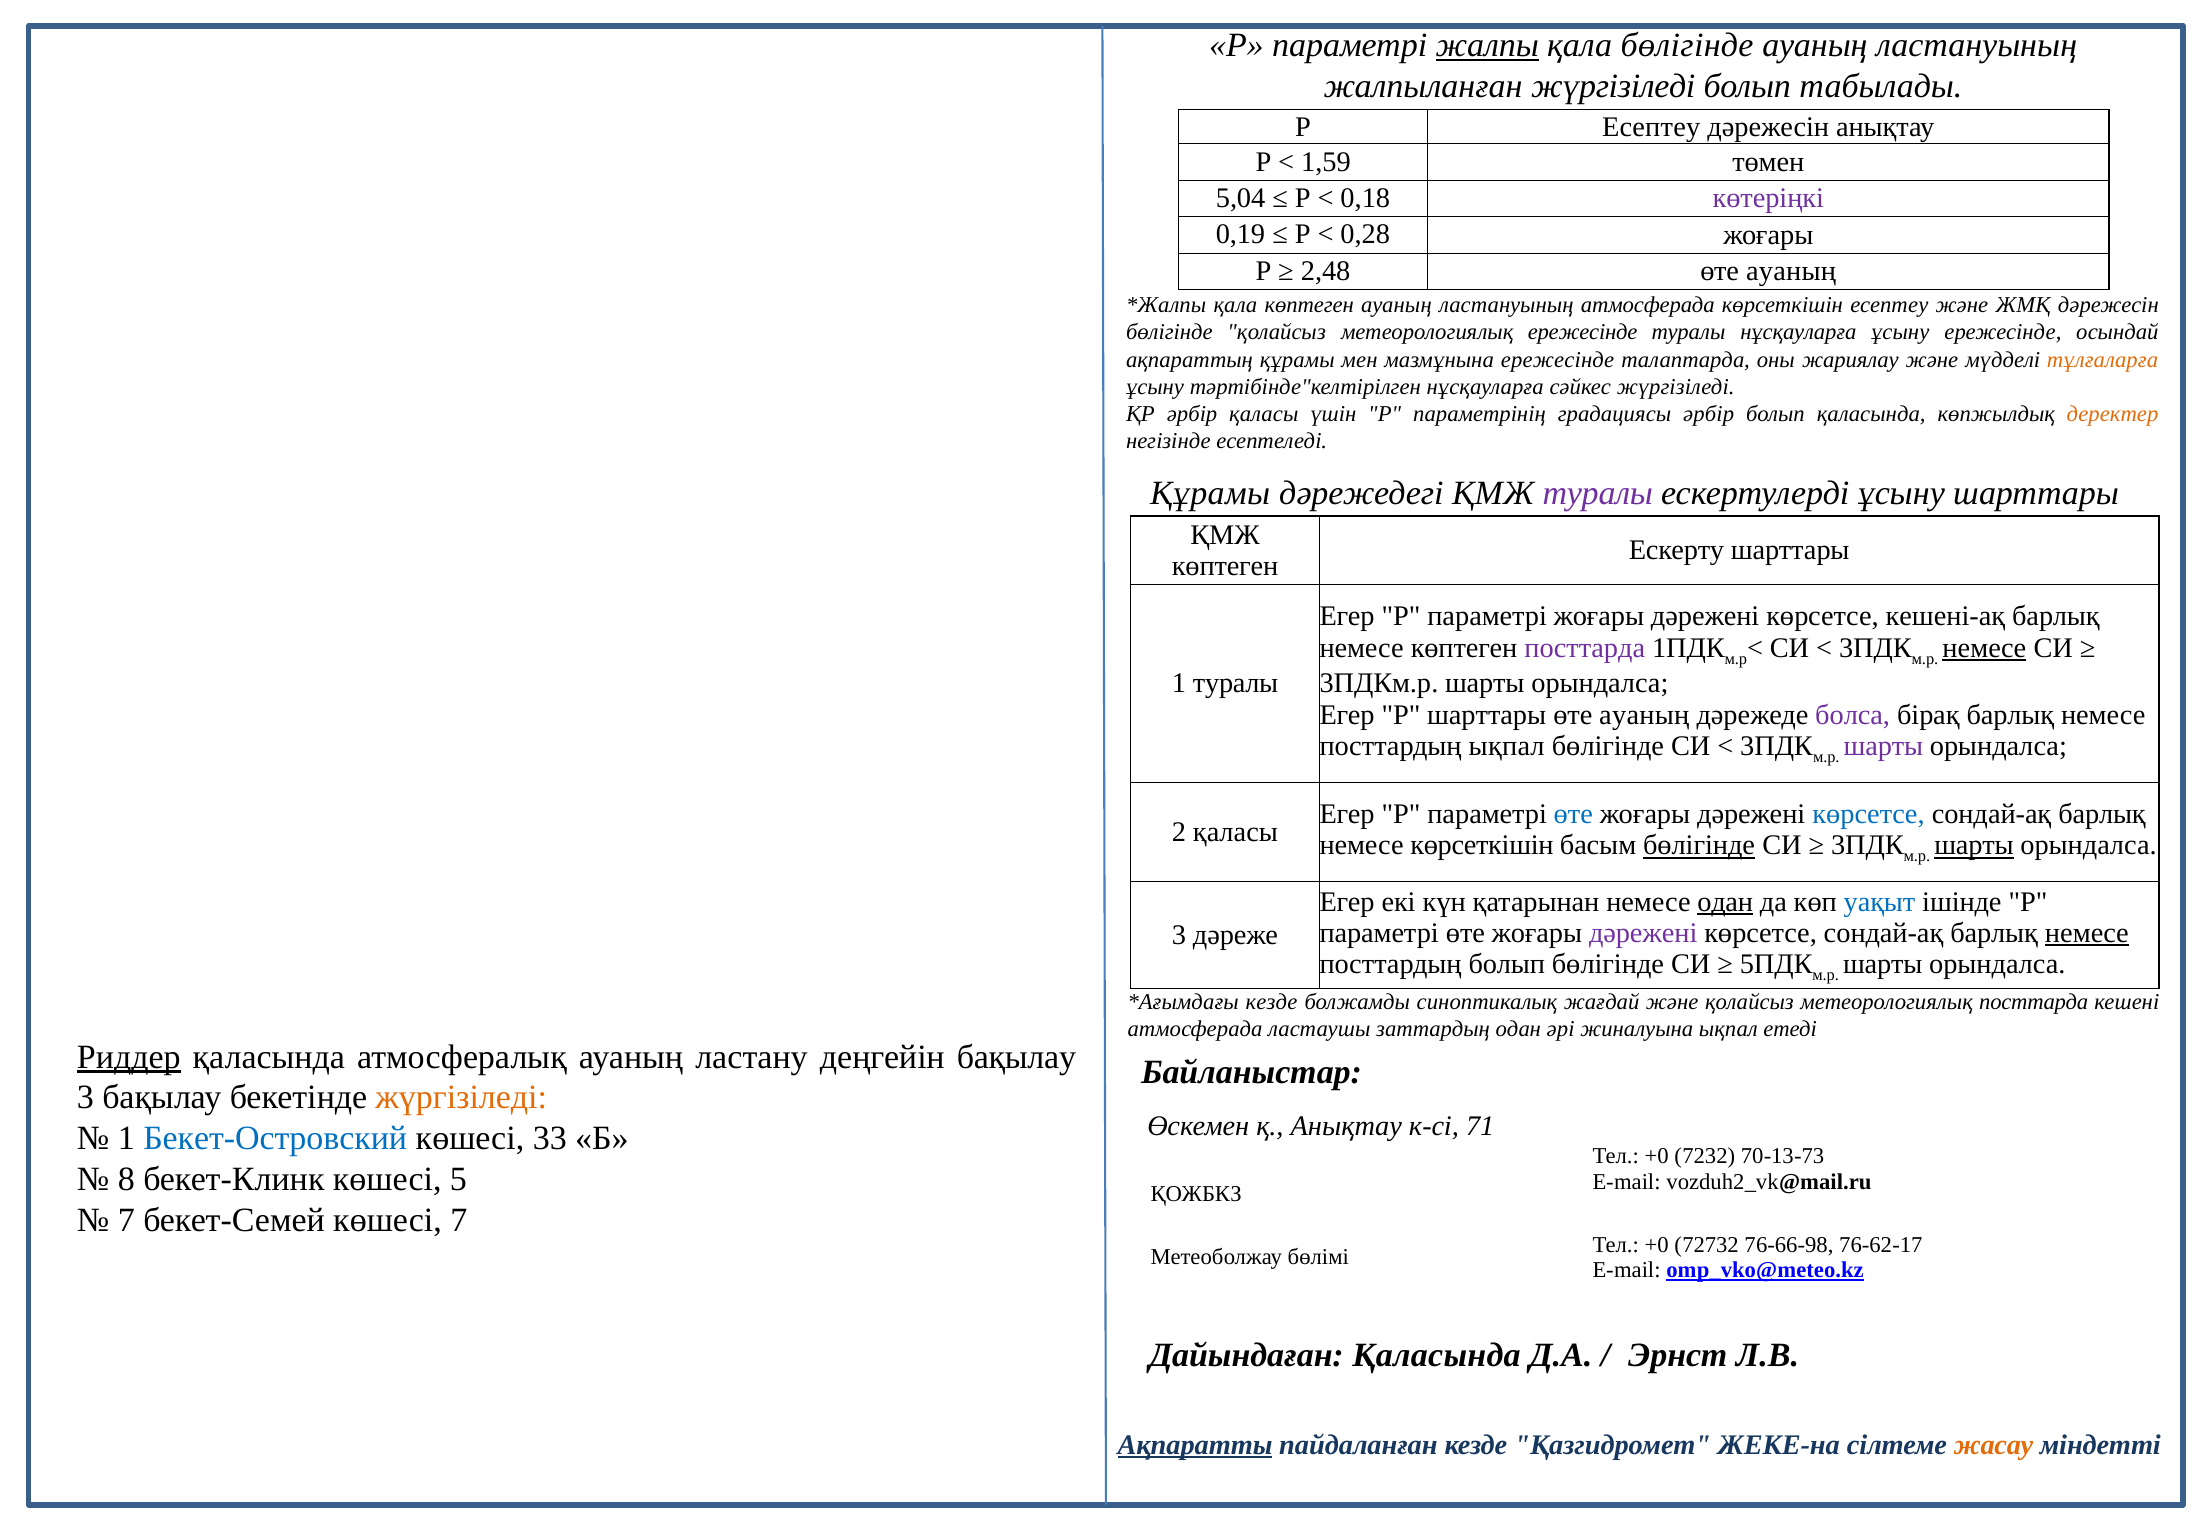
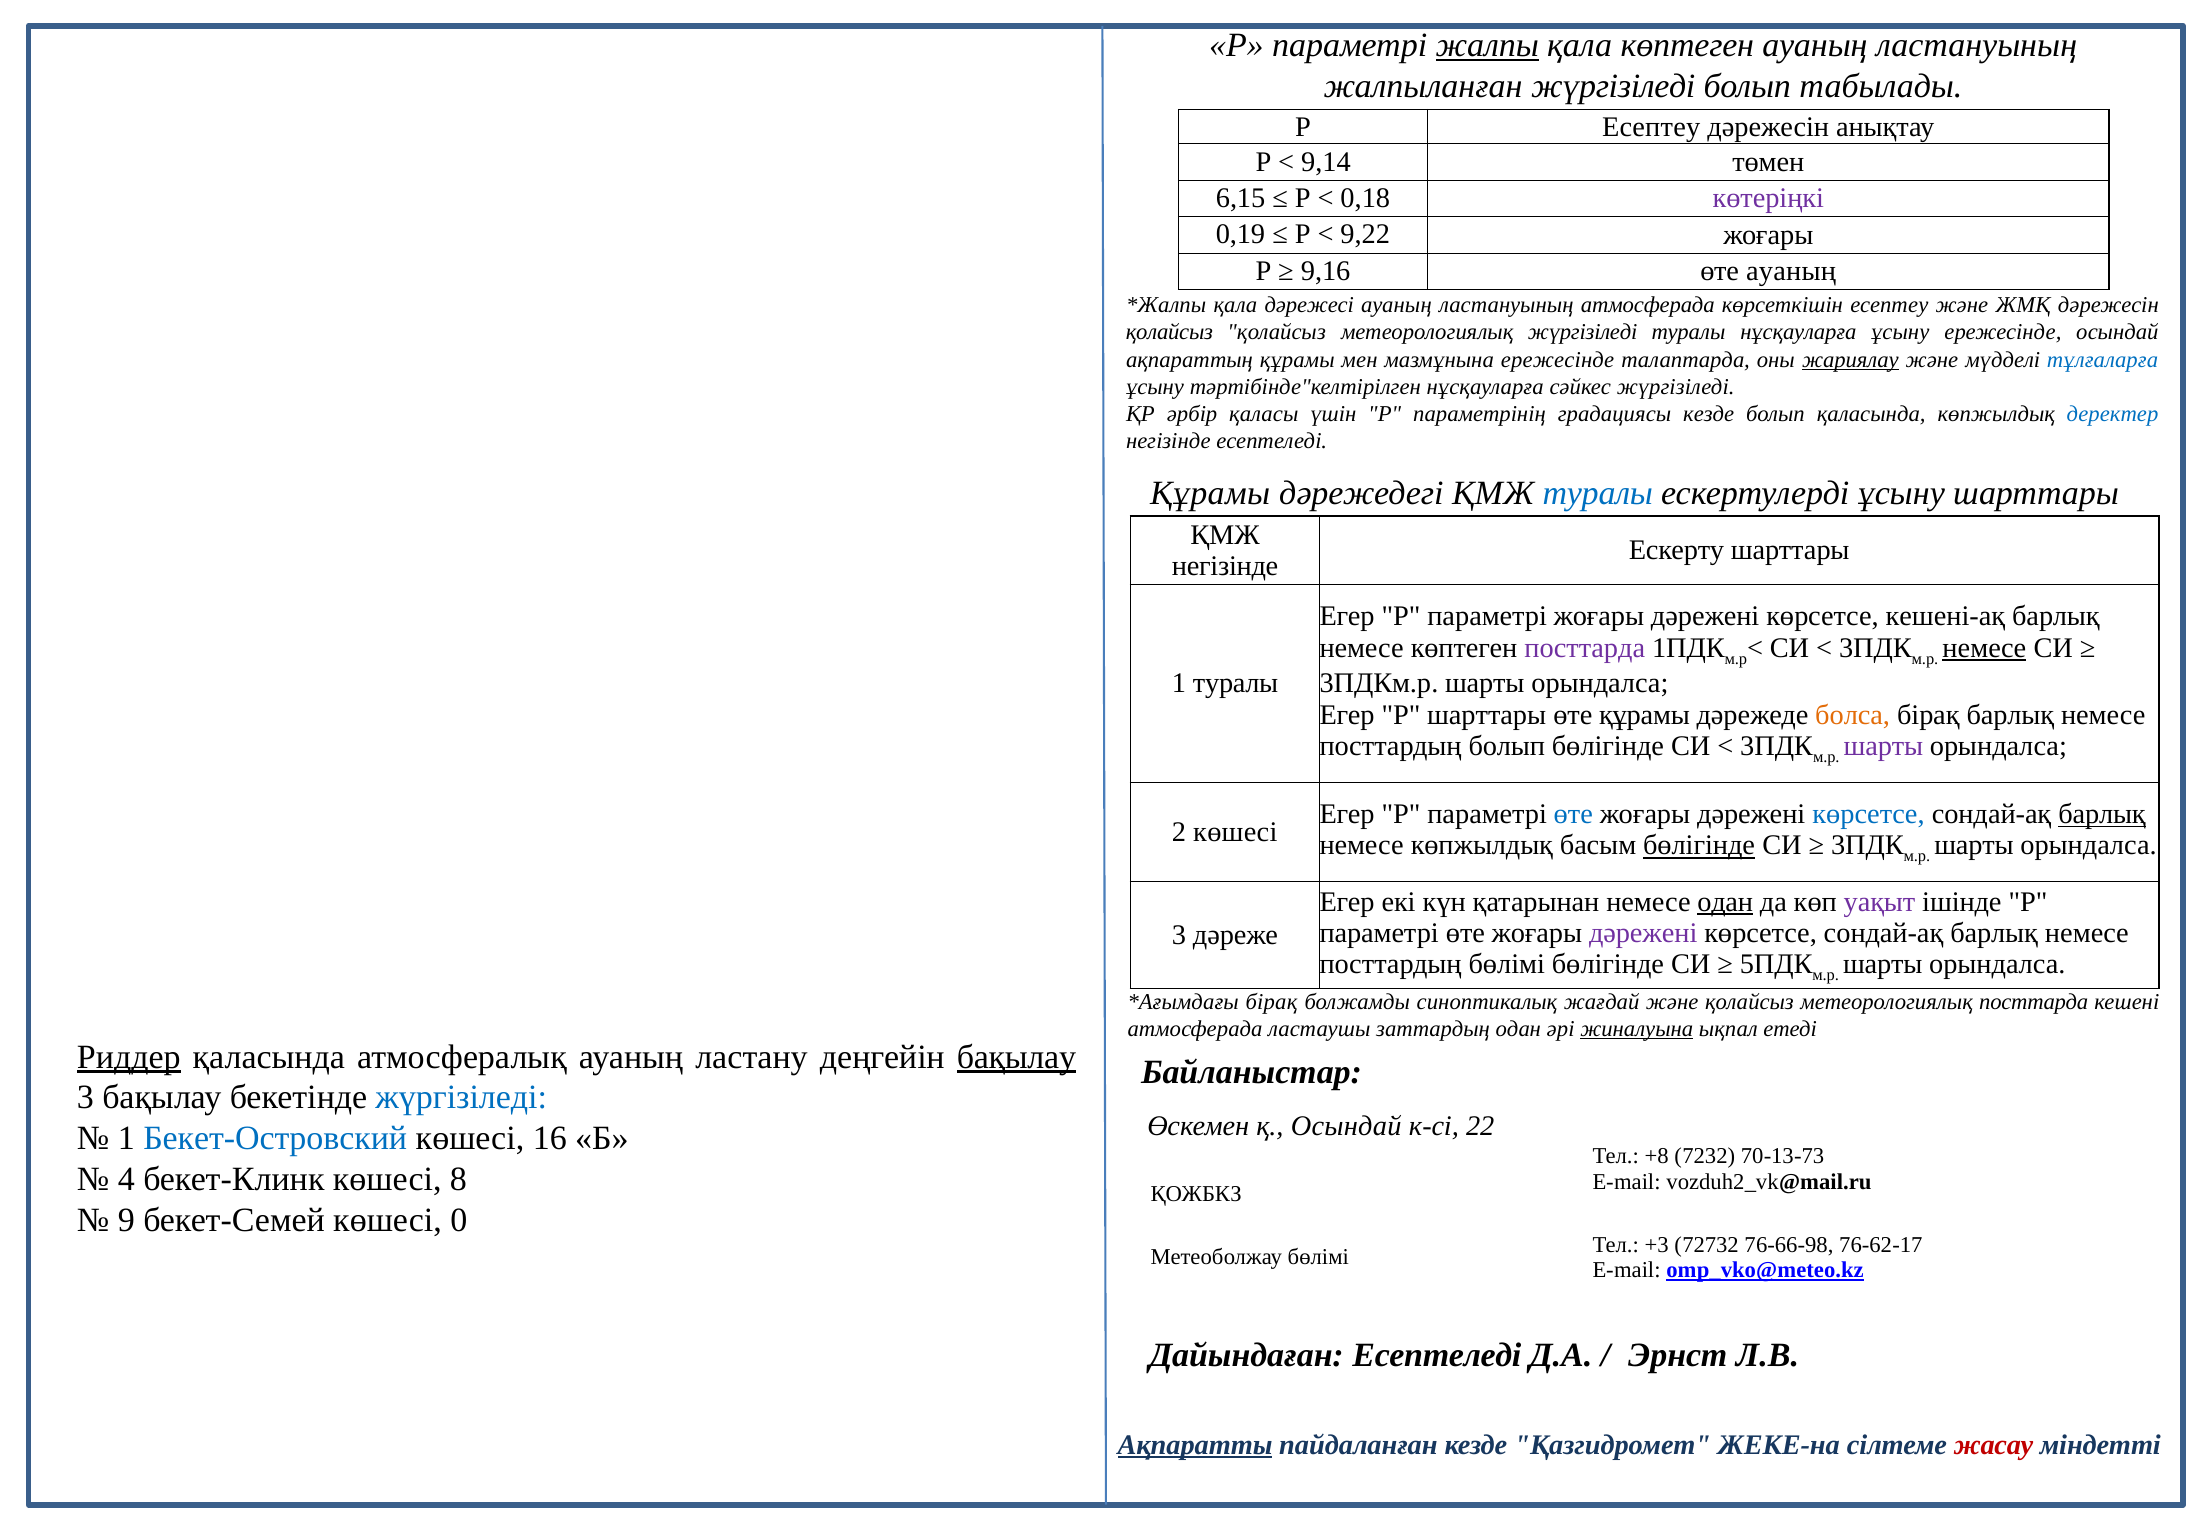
қала бөлігінде: бөлігінде -> көптеген
1,59: 1,59 -> 9,14
5,04: 5,04 -> 6,15
0,28: 0,28 -> 9,22
2,48: 2,48 -> 9,16
қала көптеген: көптеген -> дәрежесі
бөлігінде at (1169, 333): бөлігінде -> қолайсыз
метеорологиялық ережесінде: ережесінде -> жүргізіледі
жариялау underline: none -> present
тұлғаларға colour: orange -> blue
градациясы әрбір: әрбір -> кезде
деректер colour: orange -> blue
туралы at (1598, 493) colour: purple -> blue
көптеген at (1225, 566): көптеген -> негізінде
ауаның at (1644, 715): ауаның -> құрамы
болса colour: purple -> orange
посттардың ықпал: ықпал -> болып
барлық at (2102, 814) underline: none -> present
2 қаласы: қаласы -> көшесі
немесе көрсеткішін: көрсеткішін -> көпжылдық
шарты at (1974, 846) underline: present -> none
уақыт colour: blue -> purple
немесе at (2087, 933) underline: present -> none
посттардың болып: болып -> бөлімі
кезде at (1271, 1002): кезде -> бірақ
жиналуына underline: none -> present
бақылау at (1016, 1057) underline: none -> present
жүргізіледі at (461, 1098) colour: orange -> blue
қ Анықтау: Анықтау -> Осындай
71: 71 -> 22
33: 33 -> 16
+0 at (1657, 1157): +0 -> +8
8: 8 -> 4
5: 5 -> 8
7 at (126, 1220): 7 -> 9
көшесі 7: 7 -> 0
+0 at (1657, 1245): +0 -> +3
Дайындаған Қаласында: Қаласында -> Есептеледі
жасау colour: orange -> red
